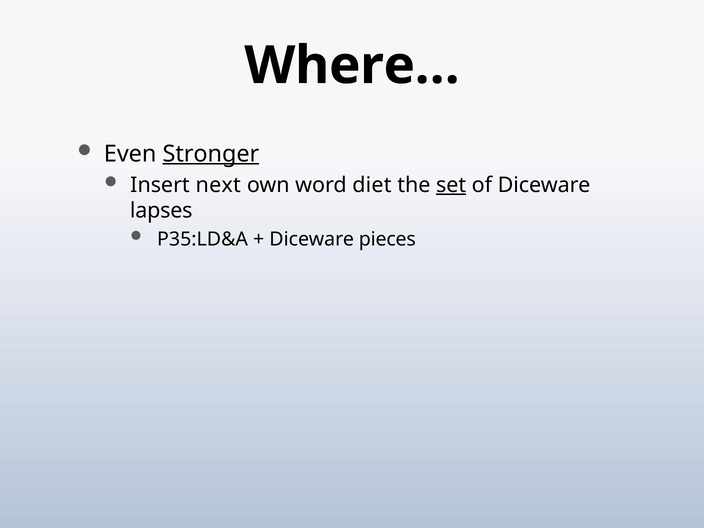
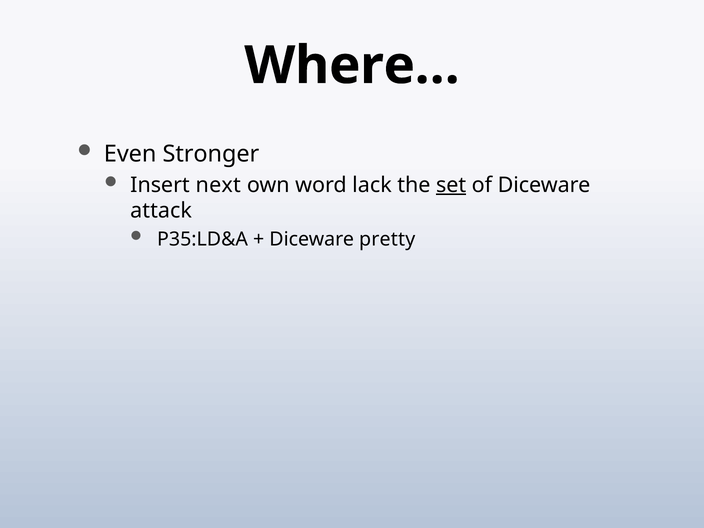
Stronger underline: present -> none
diet: diet -> lack
lapses: lapses -> attack
pieces: pieces -> pretty
